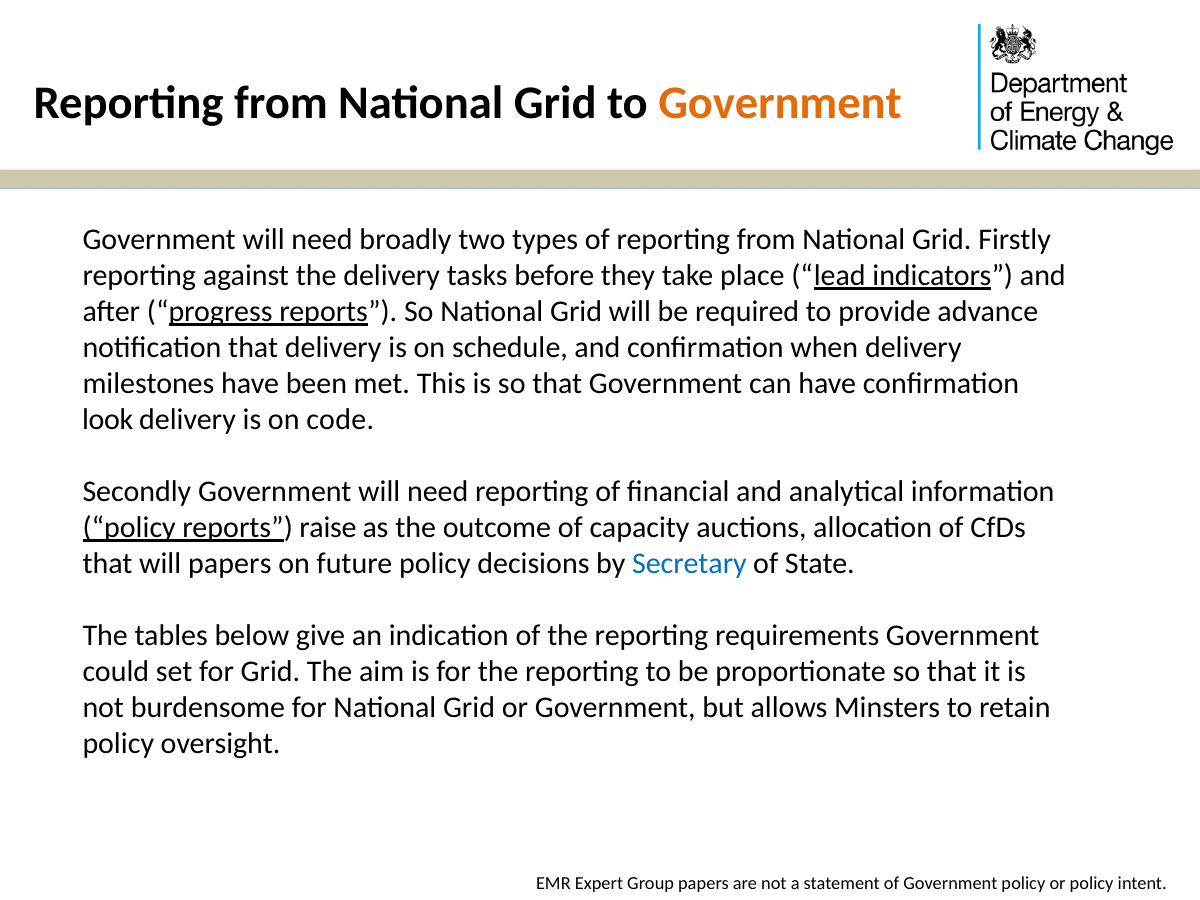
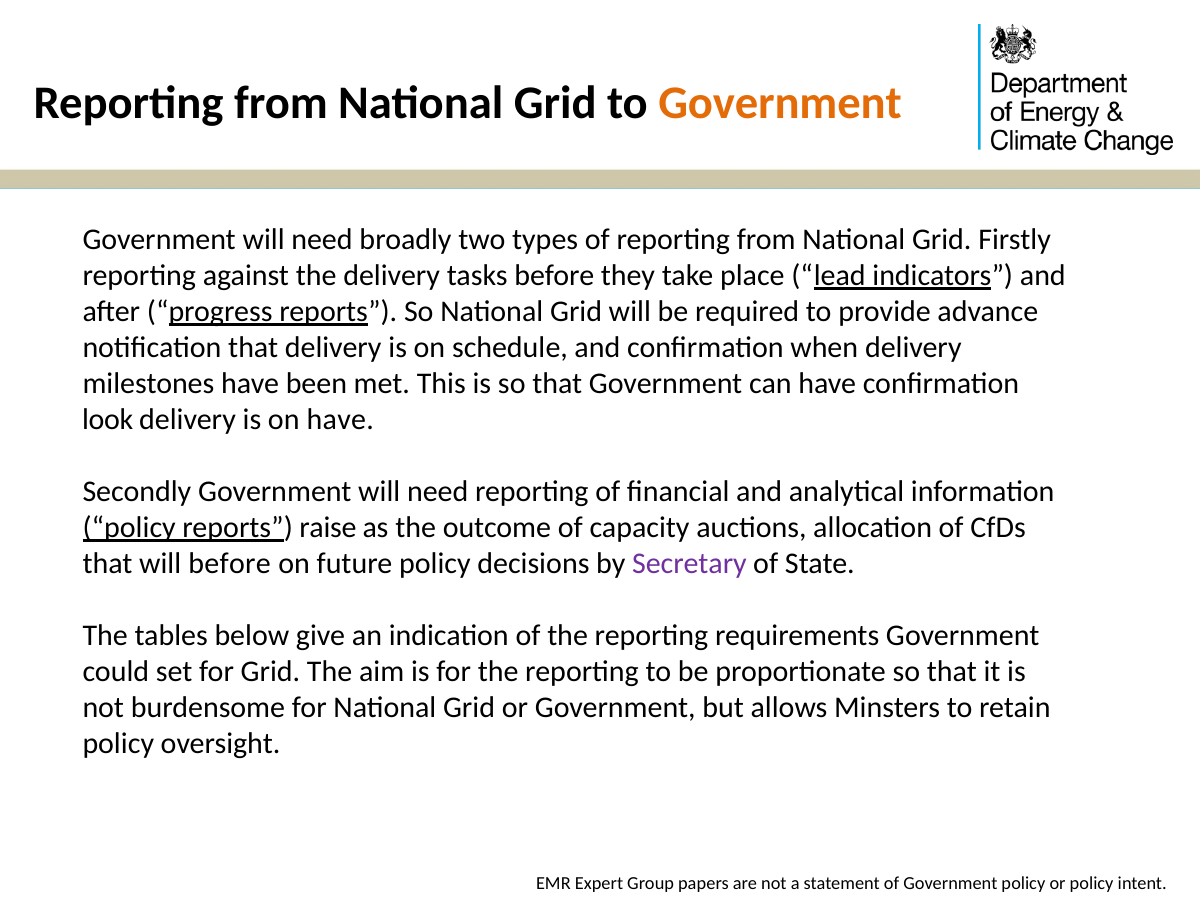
on code: code -> have
will papers: papers -> before
Secretary colour: blue -> purple
